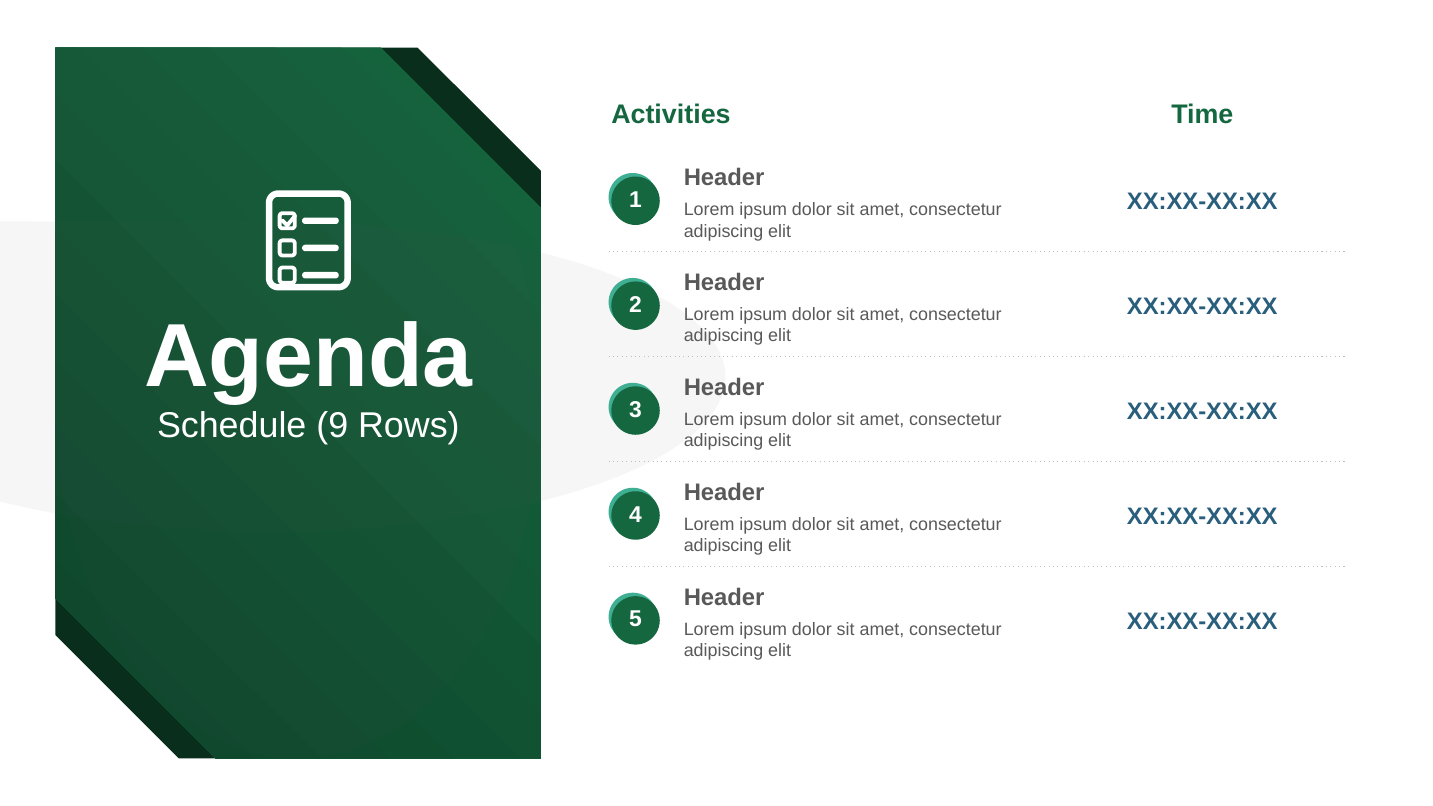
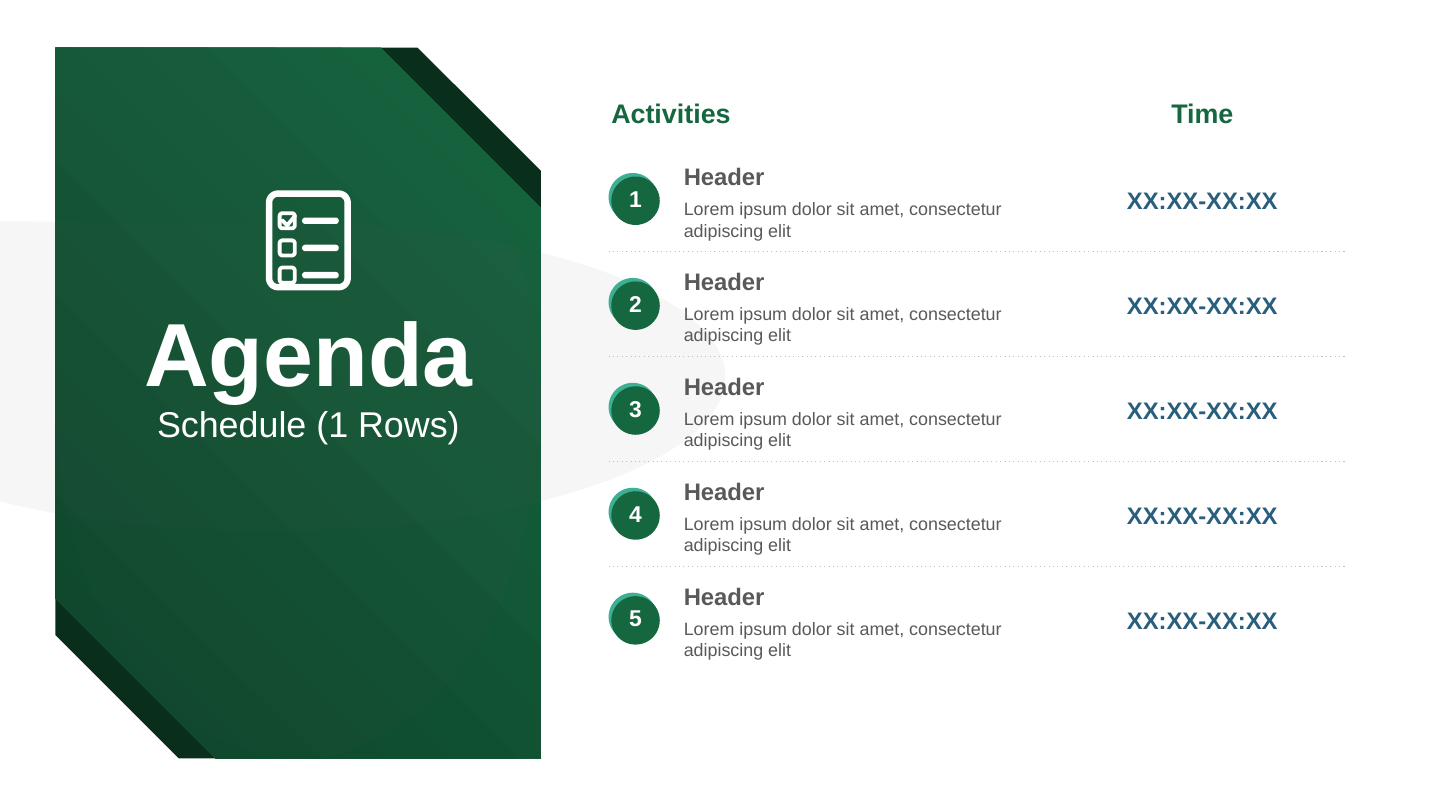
Schedule 9: 9 -> 1
